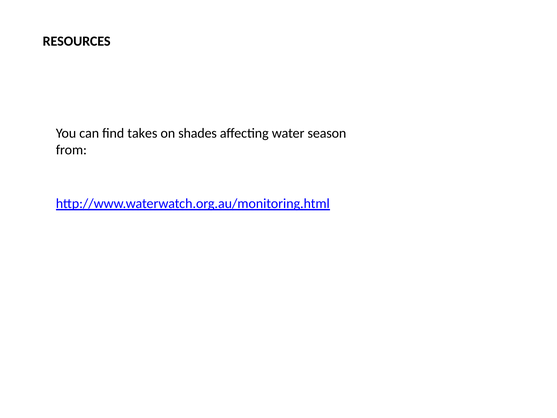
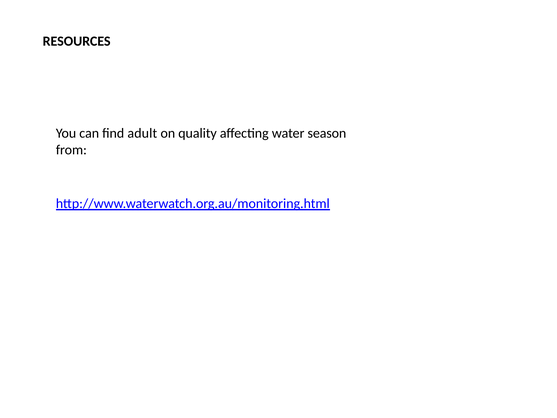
takes: takes -> adult
shades: shades -> quality
